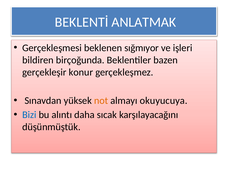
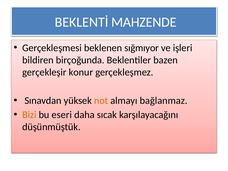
ANLATMAK: ANLATMAK -> MAHZENDE
okuyucuya: okuyucuya -> bağlanmaz
Bizi colour: blue -> orange
alıntı: alıntı -> eseri
